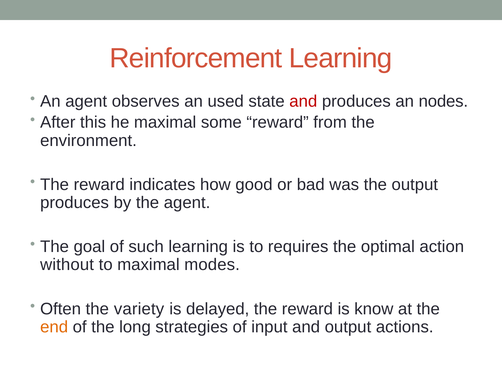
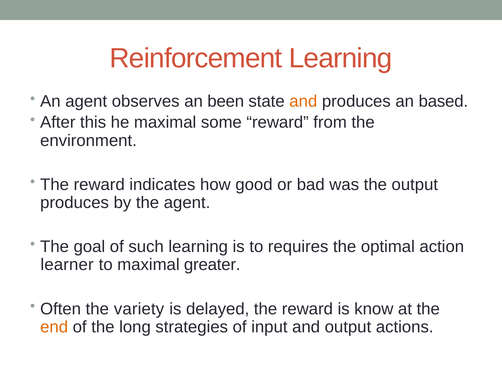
used: used -> been
and at (303, 102) colour: red -> orange
nodes: nodes -> based
without: without -> learner
modes: modes -> greater
